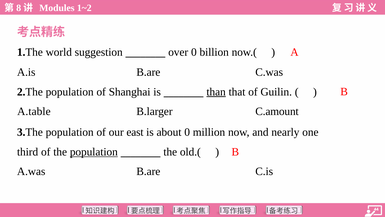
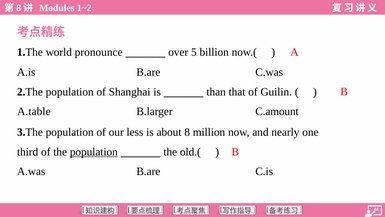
suggestion: suggestion -> pronounce
over 0: 0 -> 5
than underline: present -> none
east: east -> less
about 0: 0 -> 8
